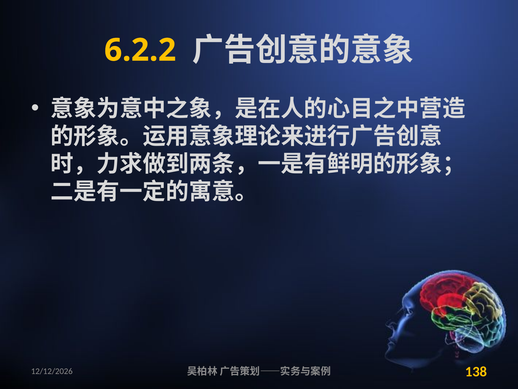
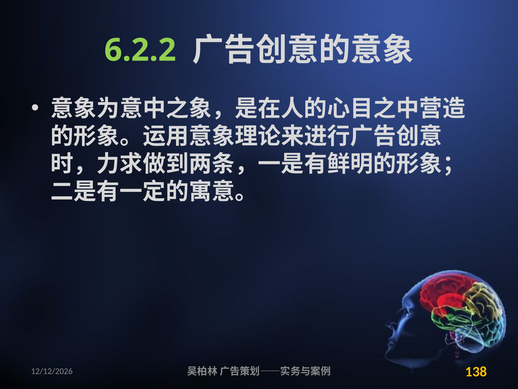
6.2.2 colour: yellow -> light green
